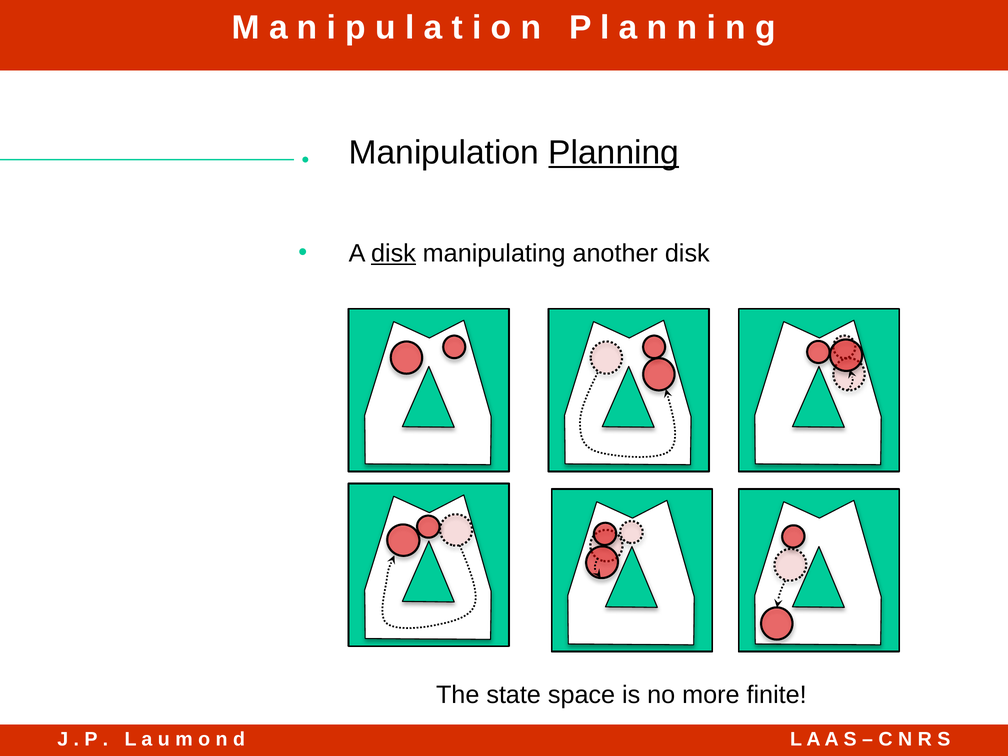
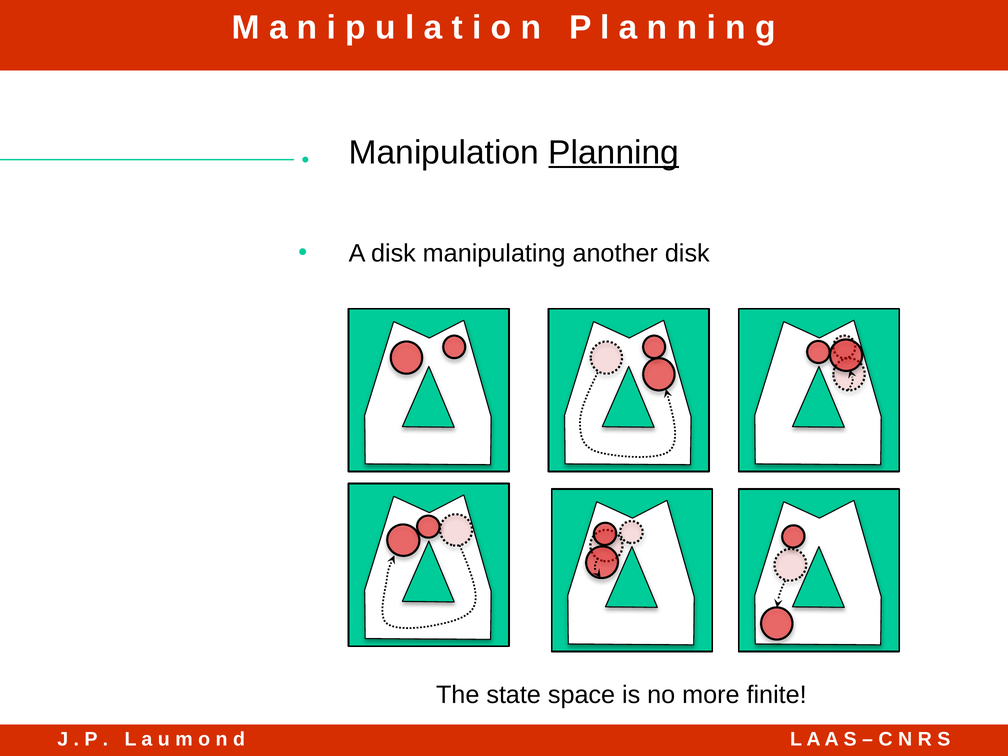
disk at (393, 253) underline: present -> none
